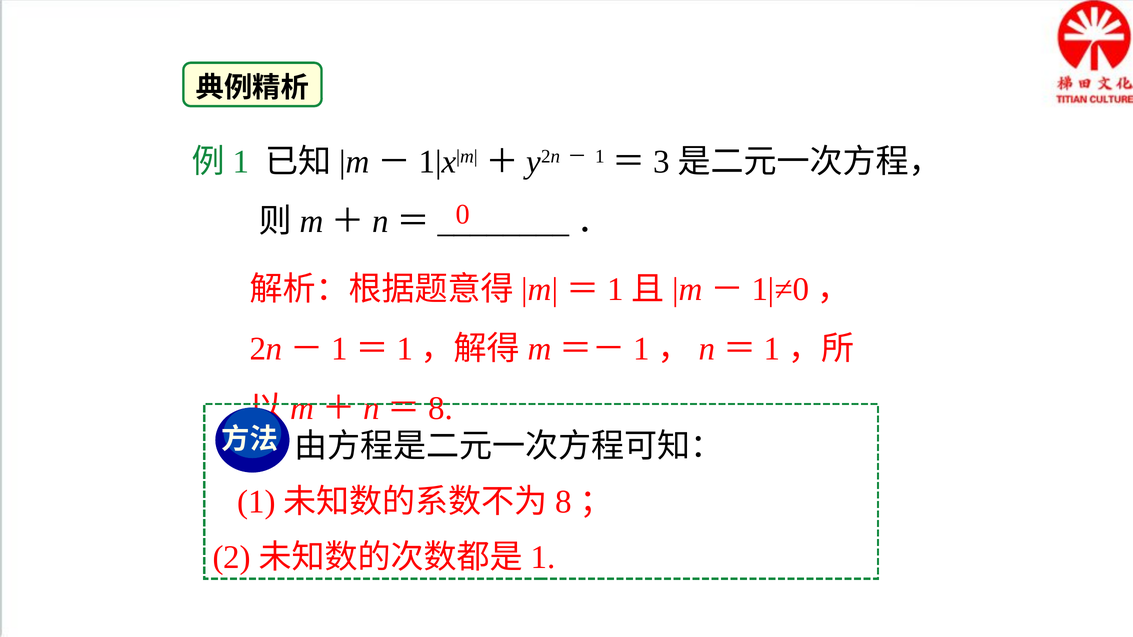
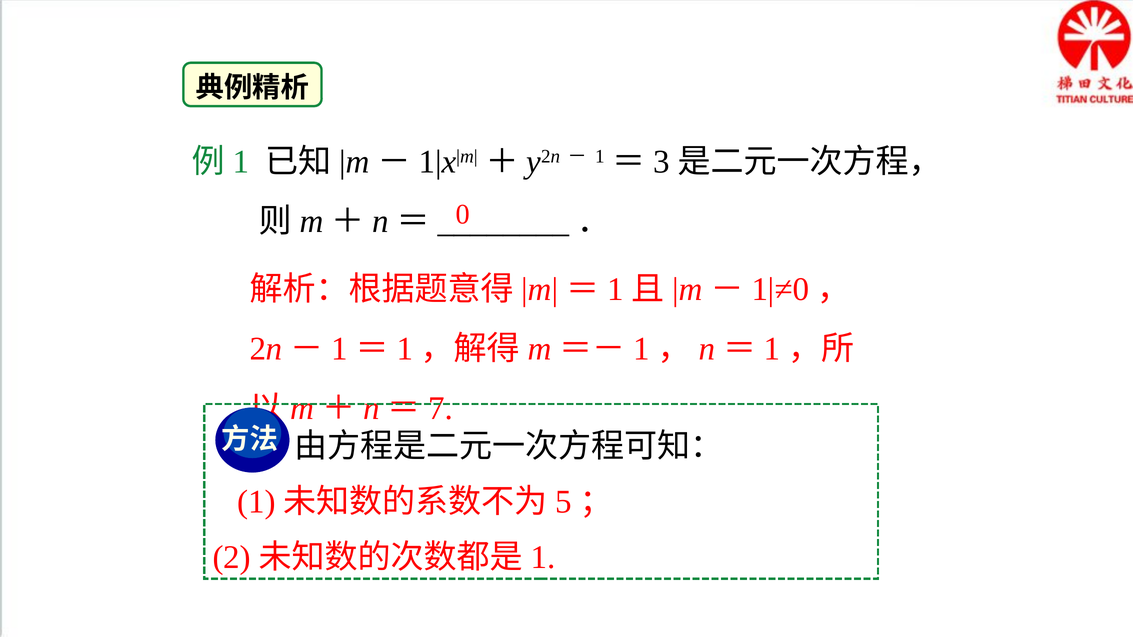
8 at (441, 409): 8 -> 7
8 at (564, 502): 8 -> 5
